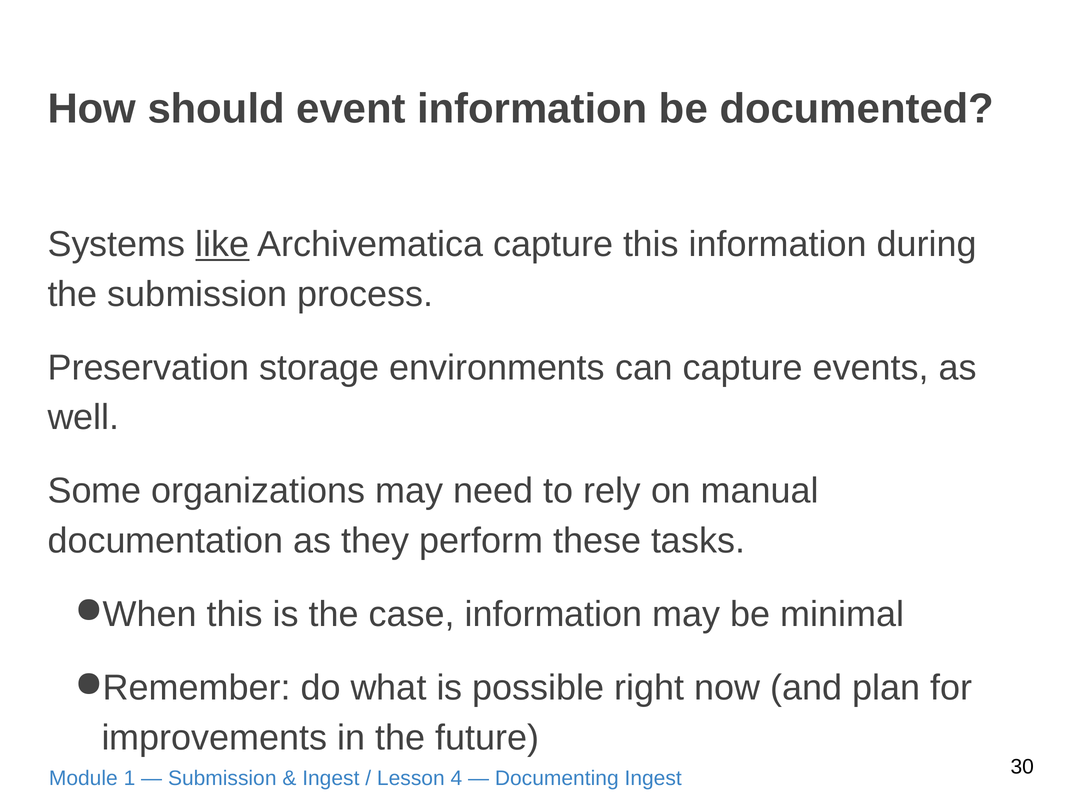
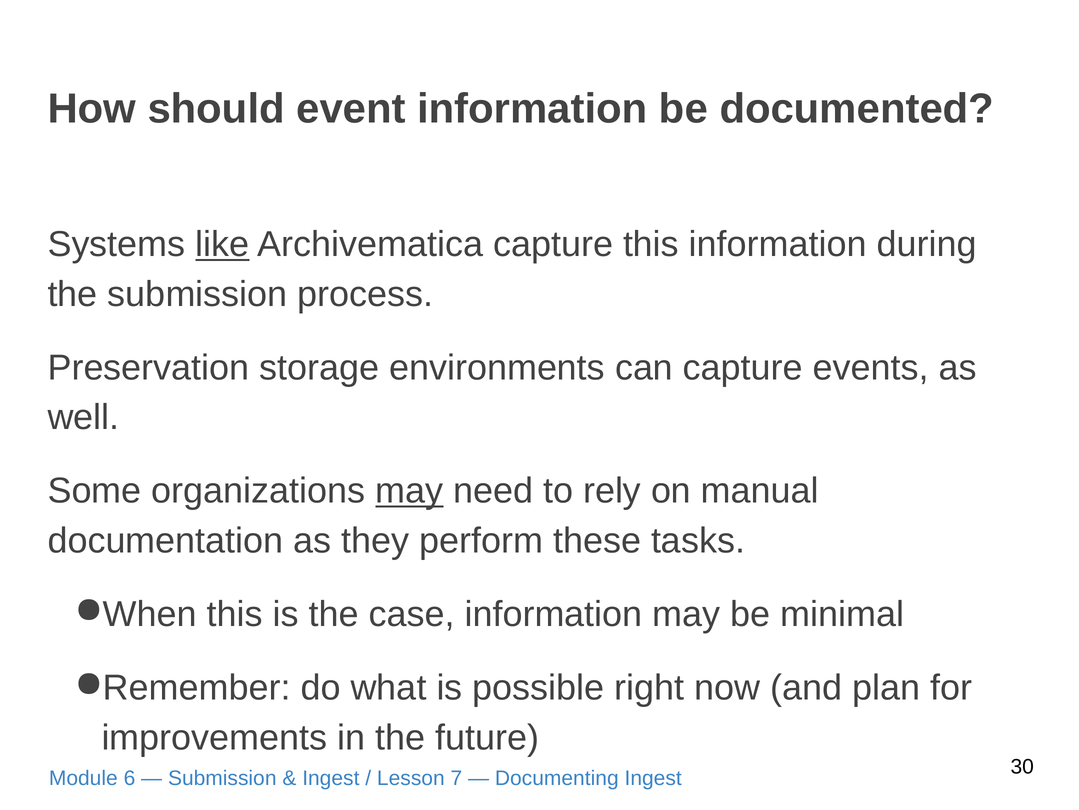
may at (409, 491) underline: none -> present
1: 1 -> 6
4: 4 -> 7
